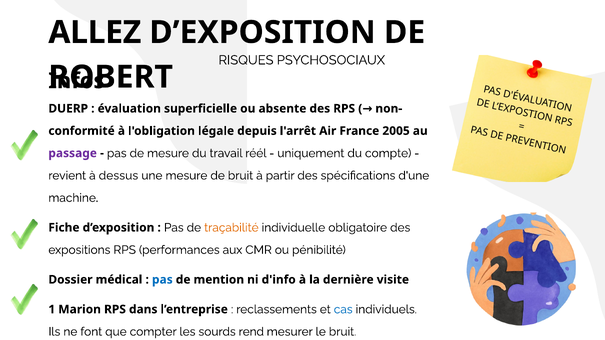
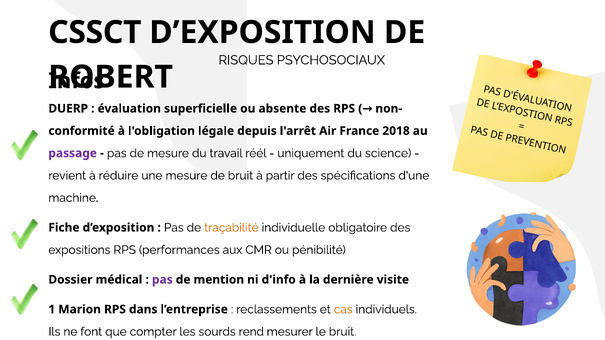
ALLEZ: ALLEZ -> CSSCT
2005: 2005 -> 2018
compte: compte -> science
dessus: dessus -> réduire
pas at (162, 280) colour: blue -> purple
cas colour: blue -> orange
